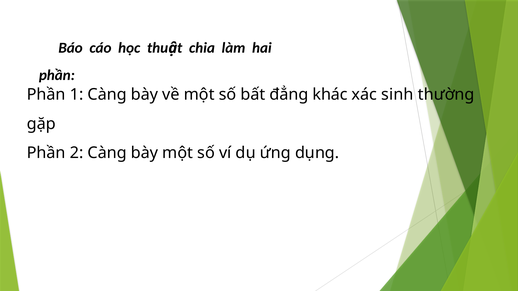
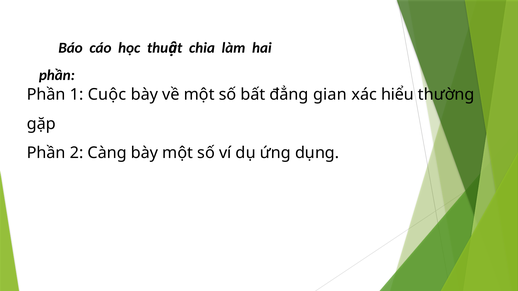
1 Càng: Càng -> Cuộc
khác: khác -> gian
sinh: sinh -> hiểu
